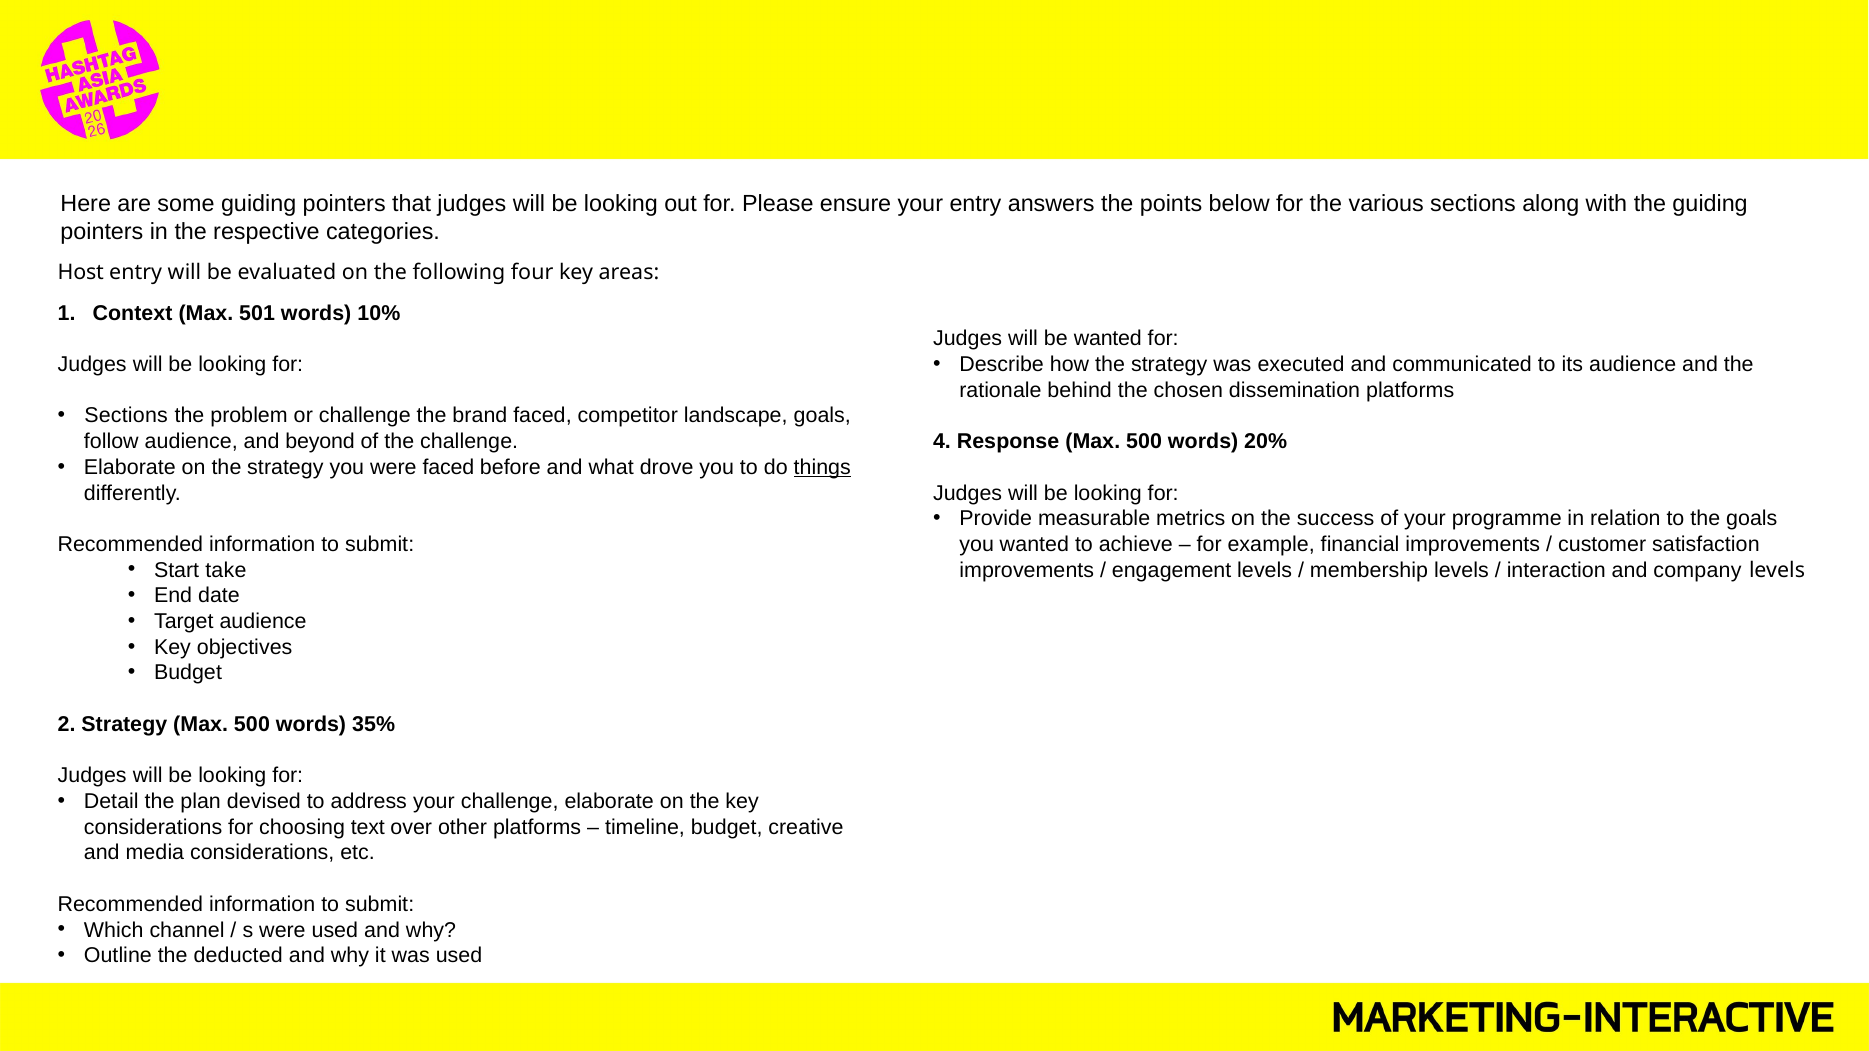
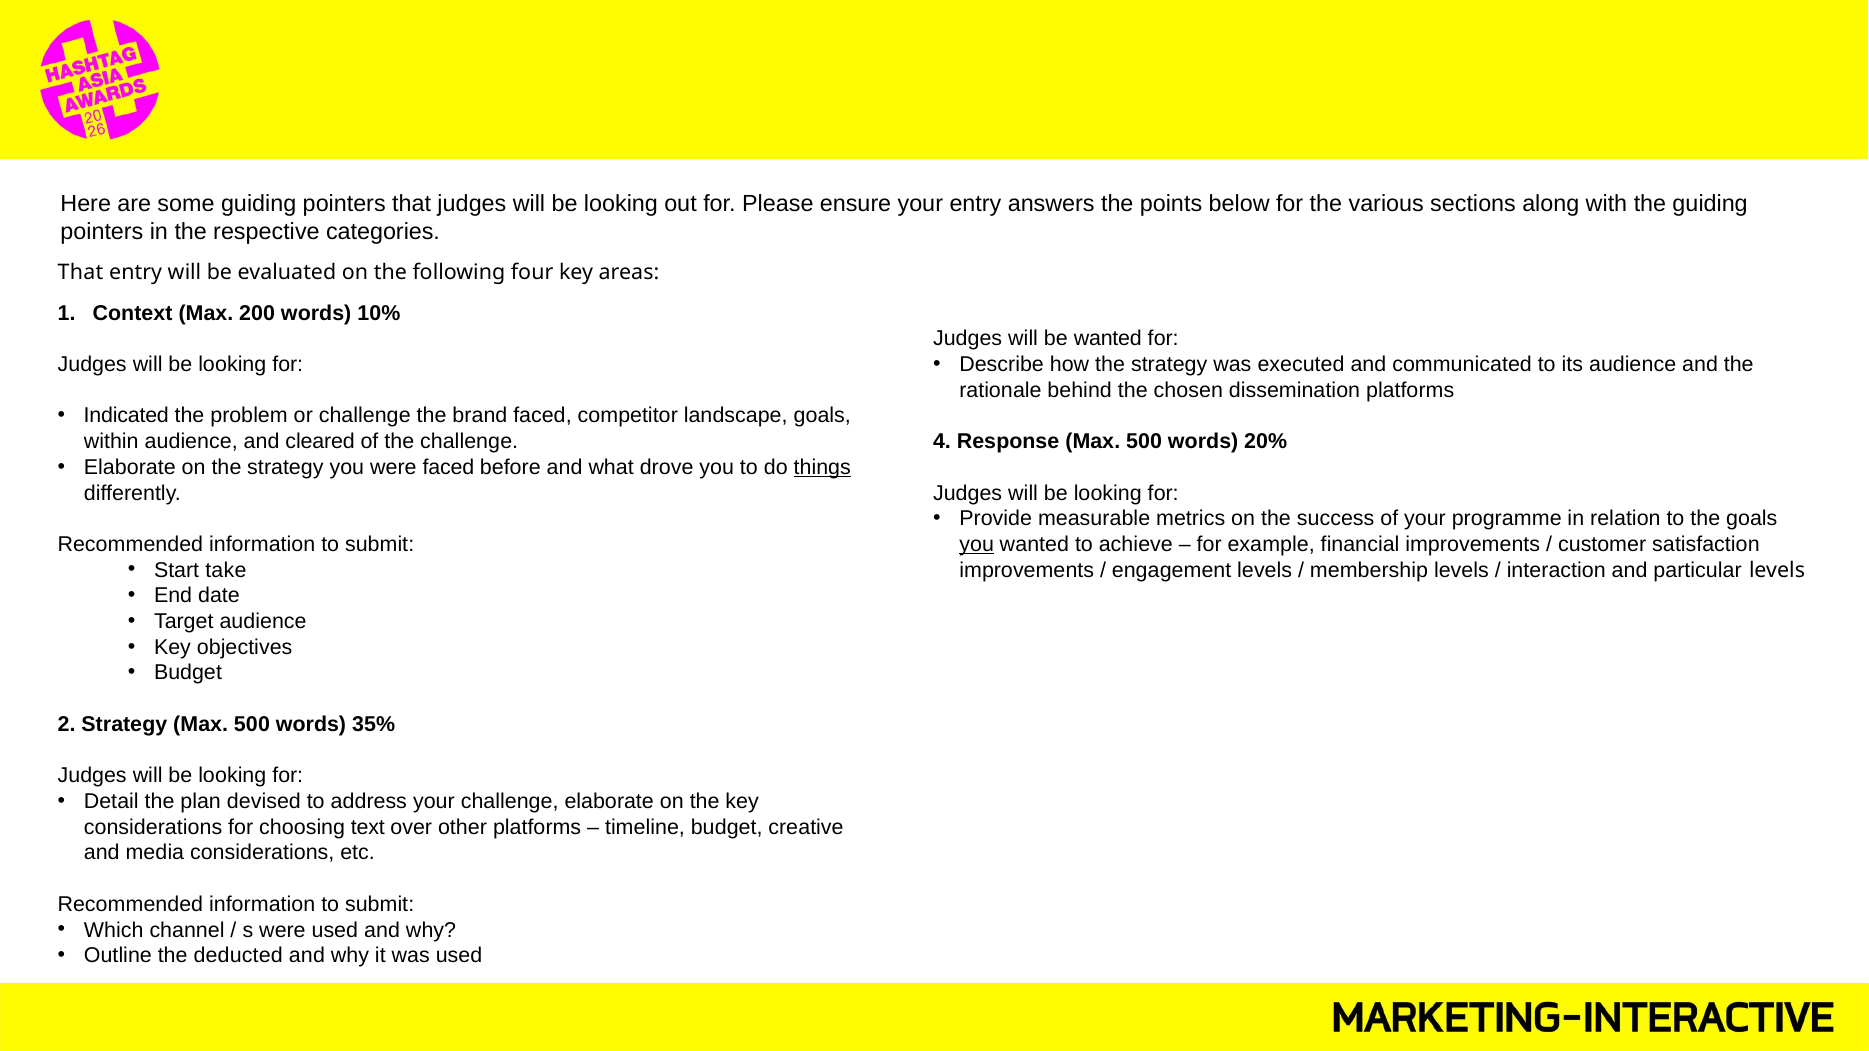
Host at (81, 273): Host -> That
501: 501 -> 200
Sections at (126, 416): Sections -> Indicated
follow: follow -> within
beyond: beyond -> cleared
you at (977, 545) underline: none -> present
company: company -> particular
